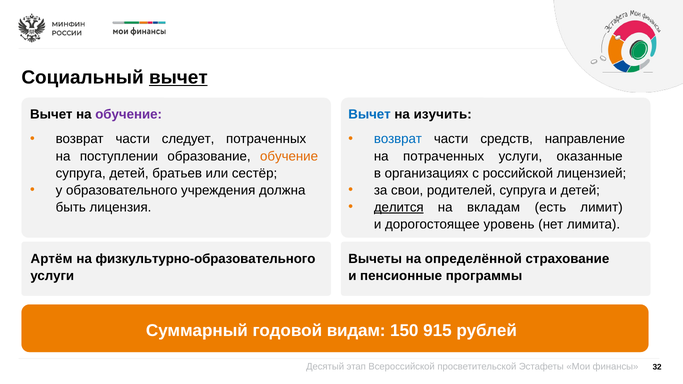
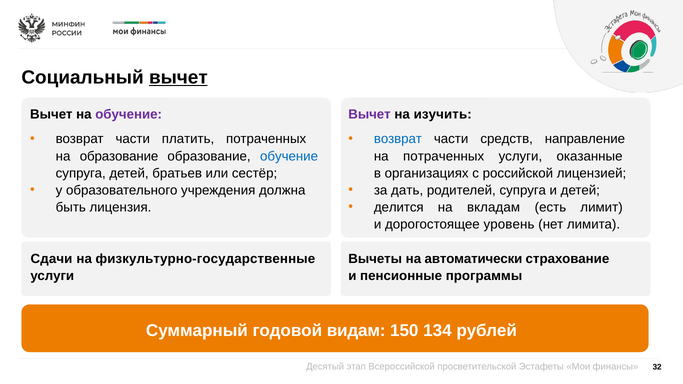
Вычет at (370, 115) colour: blue -> purple
следует: следует -> платить
на поступлении: поступлении -> образование
обучение at (289, 156) colour: orange -> blue
свои: свои -> дать
делится underline: present -> none
Артём: Артём -> Сдачи
физкультурно-образовательного: физкультурно-образовательного -> физкультурно-государственные
определённой: определённой -> автоматически
915: 915 -> 134
